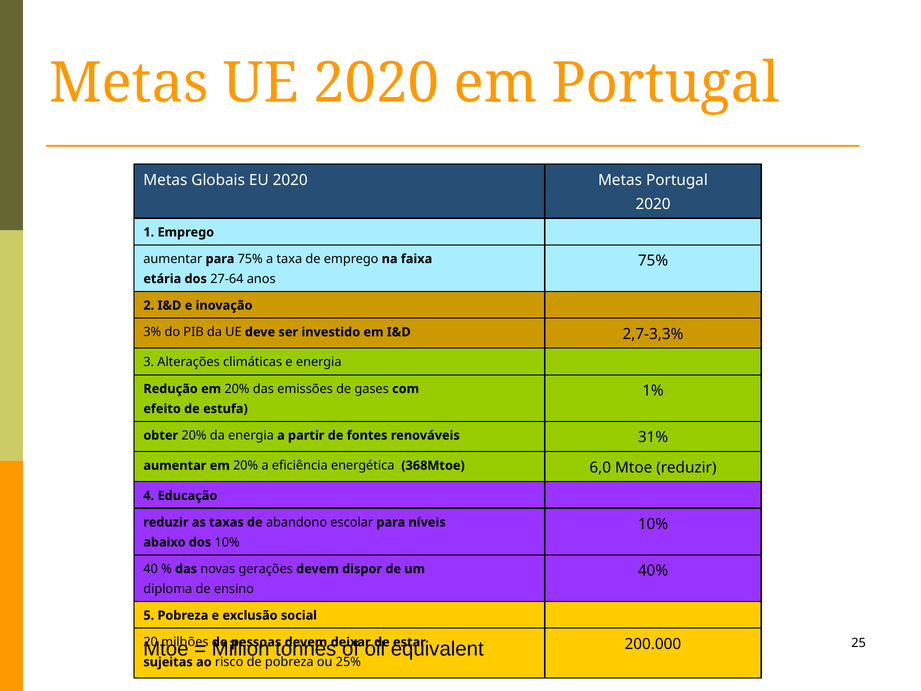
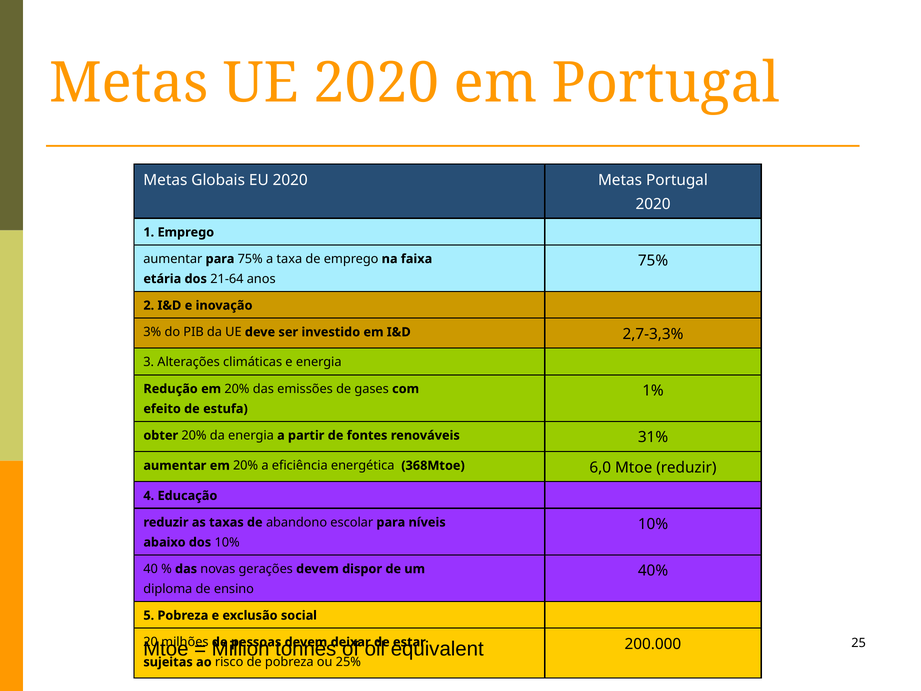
27-64: 27-64 -> 21-64
